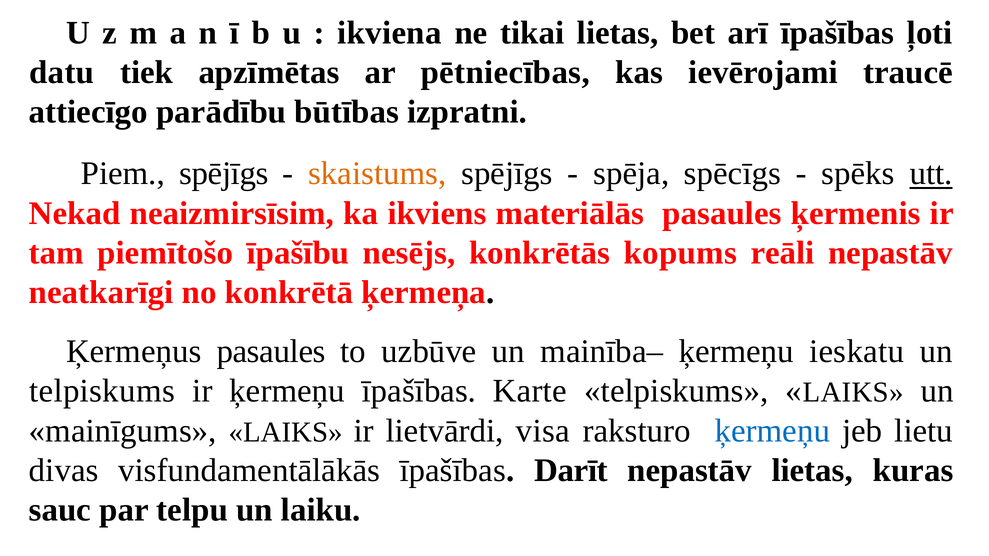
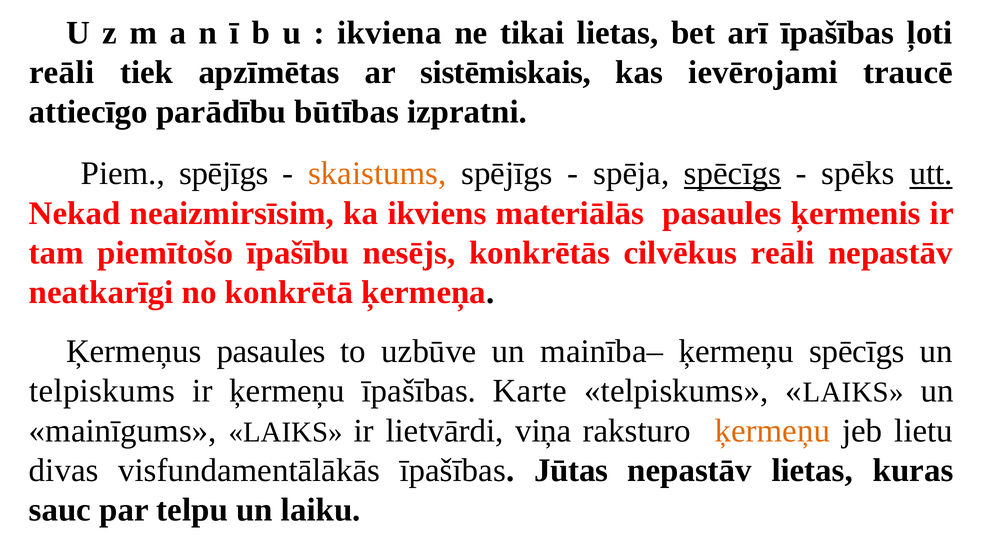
datu at (62, 72): datu -> reāli
pētniecības: pētniecības -> sistēmiskais
spēcīgs at (732, 174) underline: none -> present
kopums: kopums -> cilvēkus
ķermeņu ieskatu: ieskatu -> spēcīgs
visa: visa -> viņa
ķermeņu at (772, 431) colour: blue -> orange
Darīt: Darīt -> Jūtas
